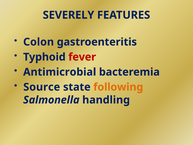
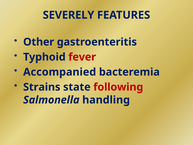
Colon: Colon -> Other
Antimicrobial: Antimicrobial -> Accompanied
Source: Source -> Strains
following colour: orange -> red
